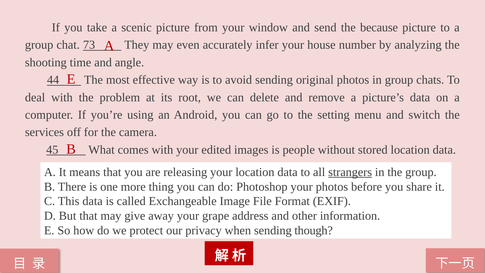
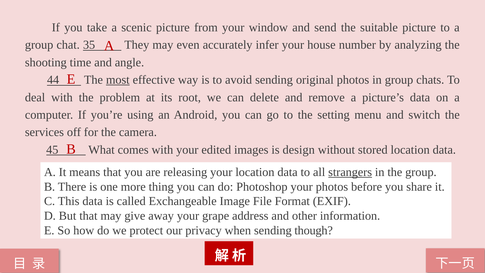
because: because -> suitable
73: 73 -> 35
most underline: none -> present
people: people -> design
